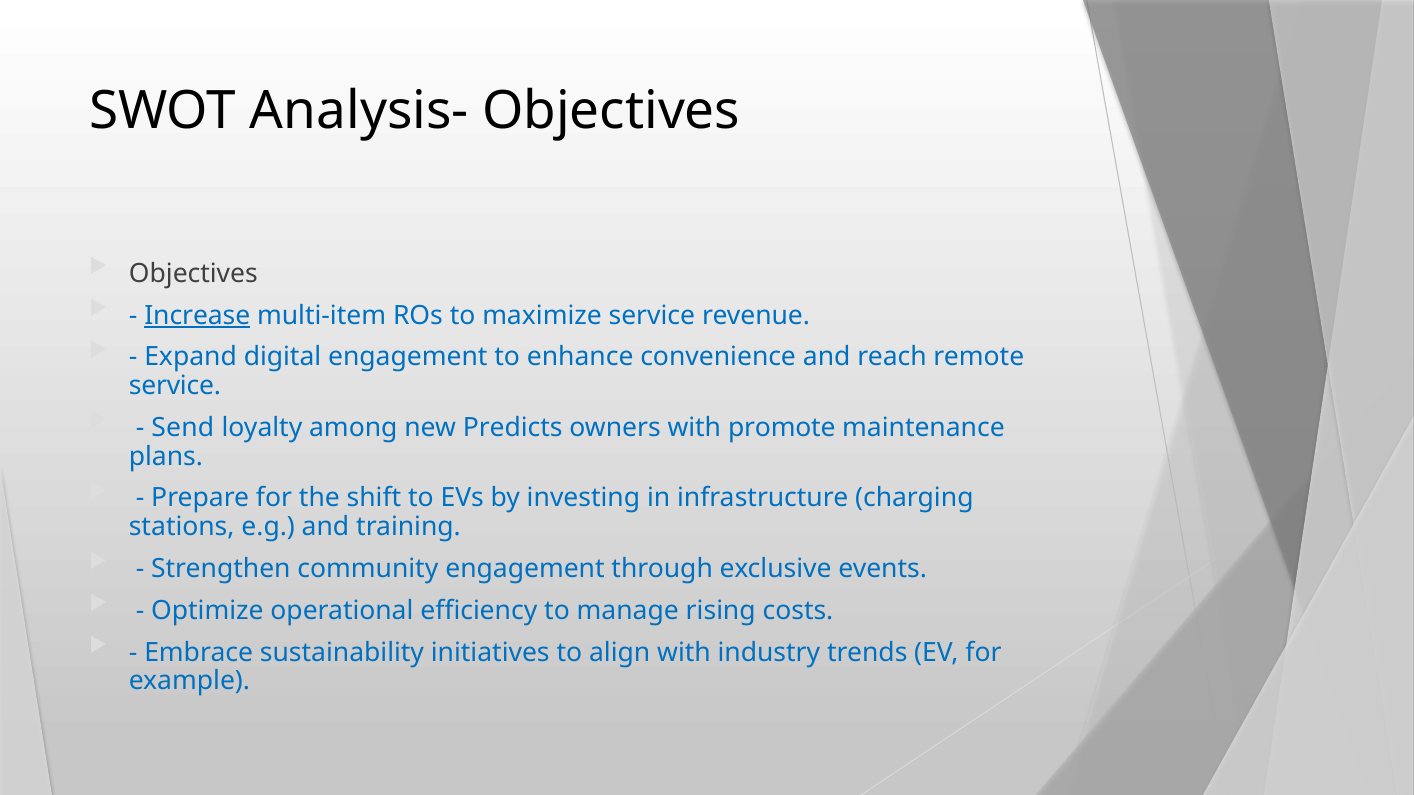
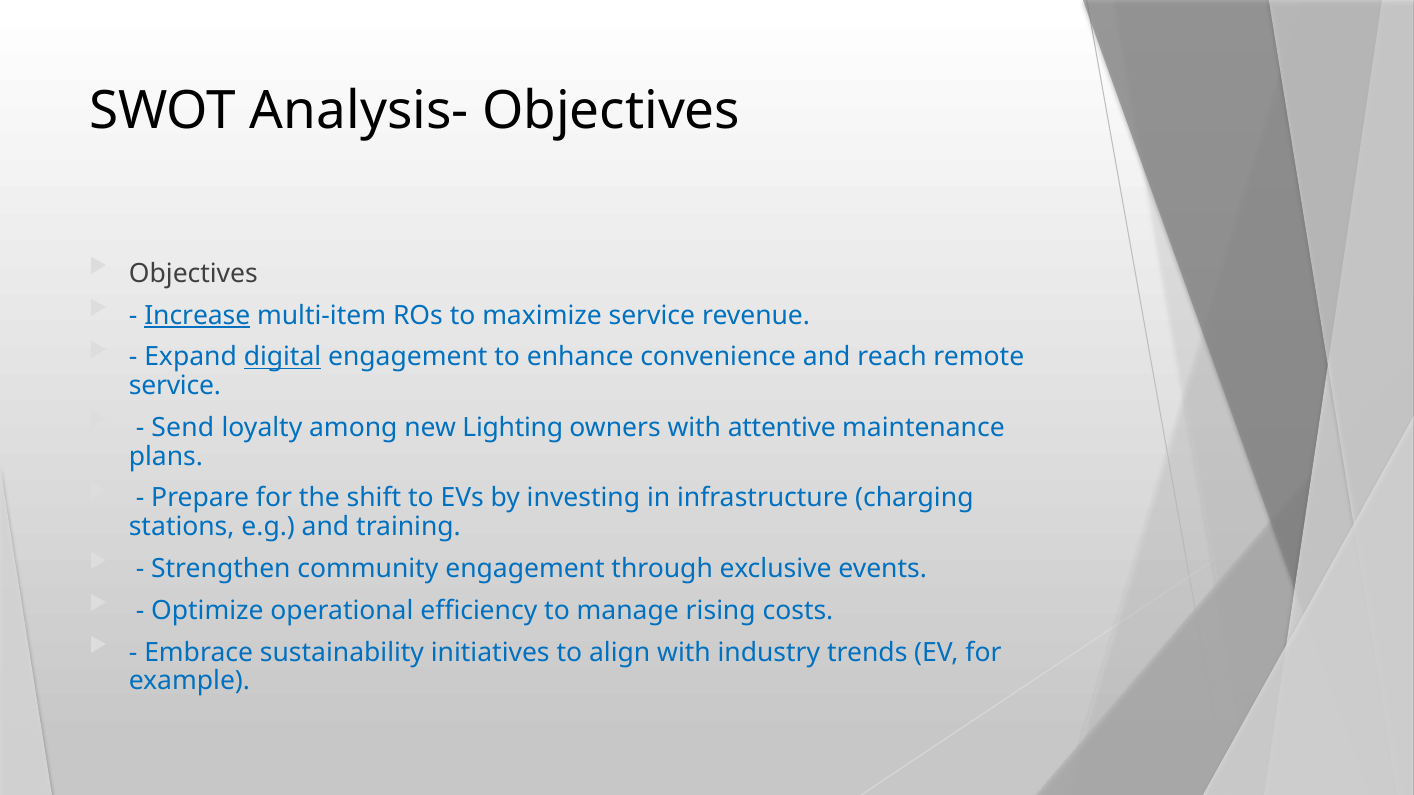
digital underline: none -> present
Predicts: Predicts -> Lighting
promote: promote -> attentive
